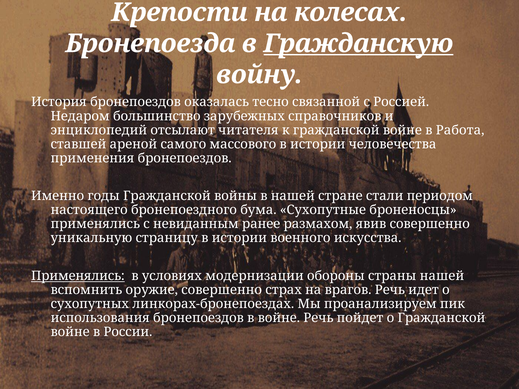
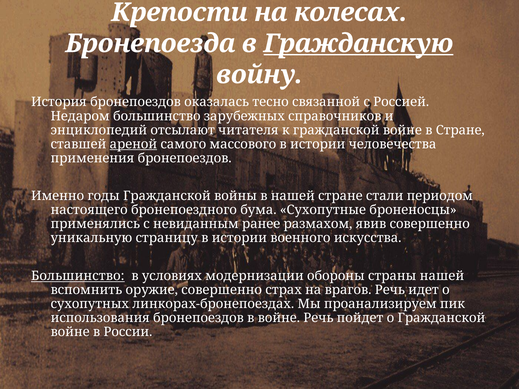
в Работа: Работа -> Стране
ареной underline: none -> present
Применялись at (78, 276): Применялись -> Большинство
